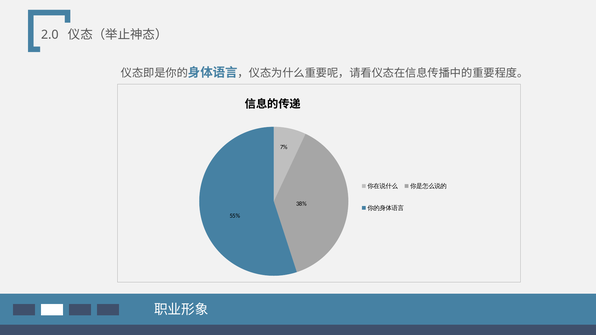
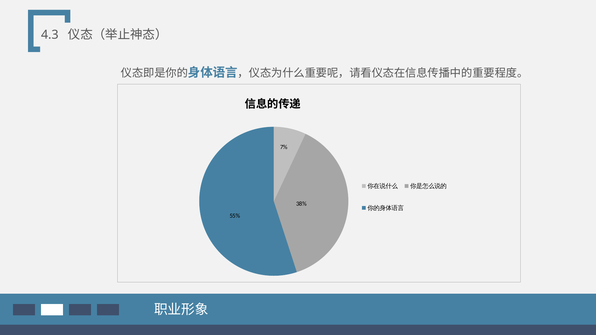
2.0: 2.0 -> 4.3
